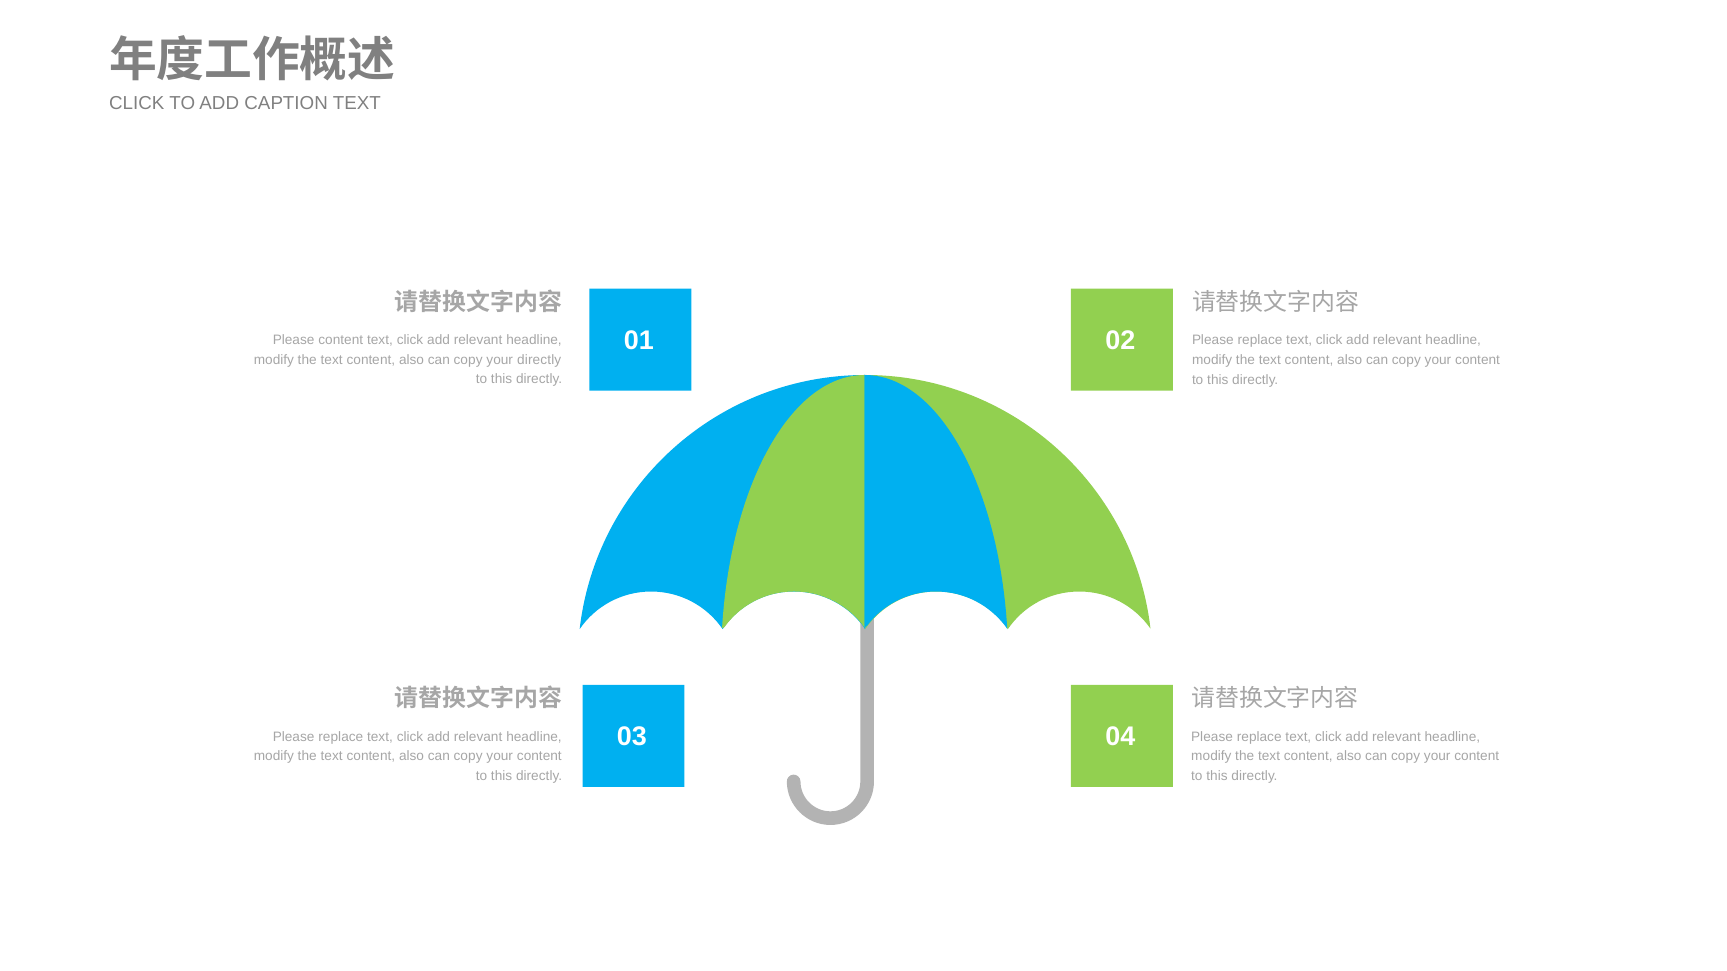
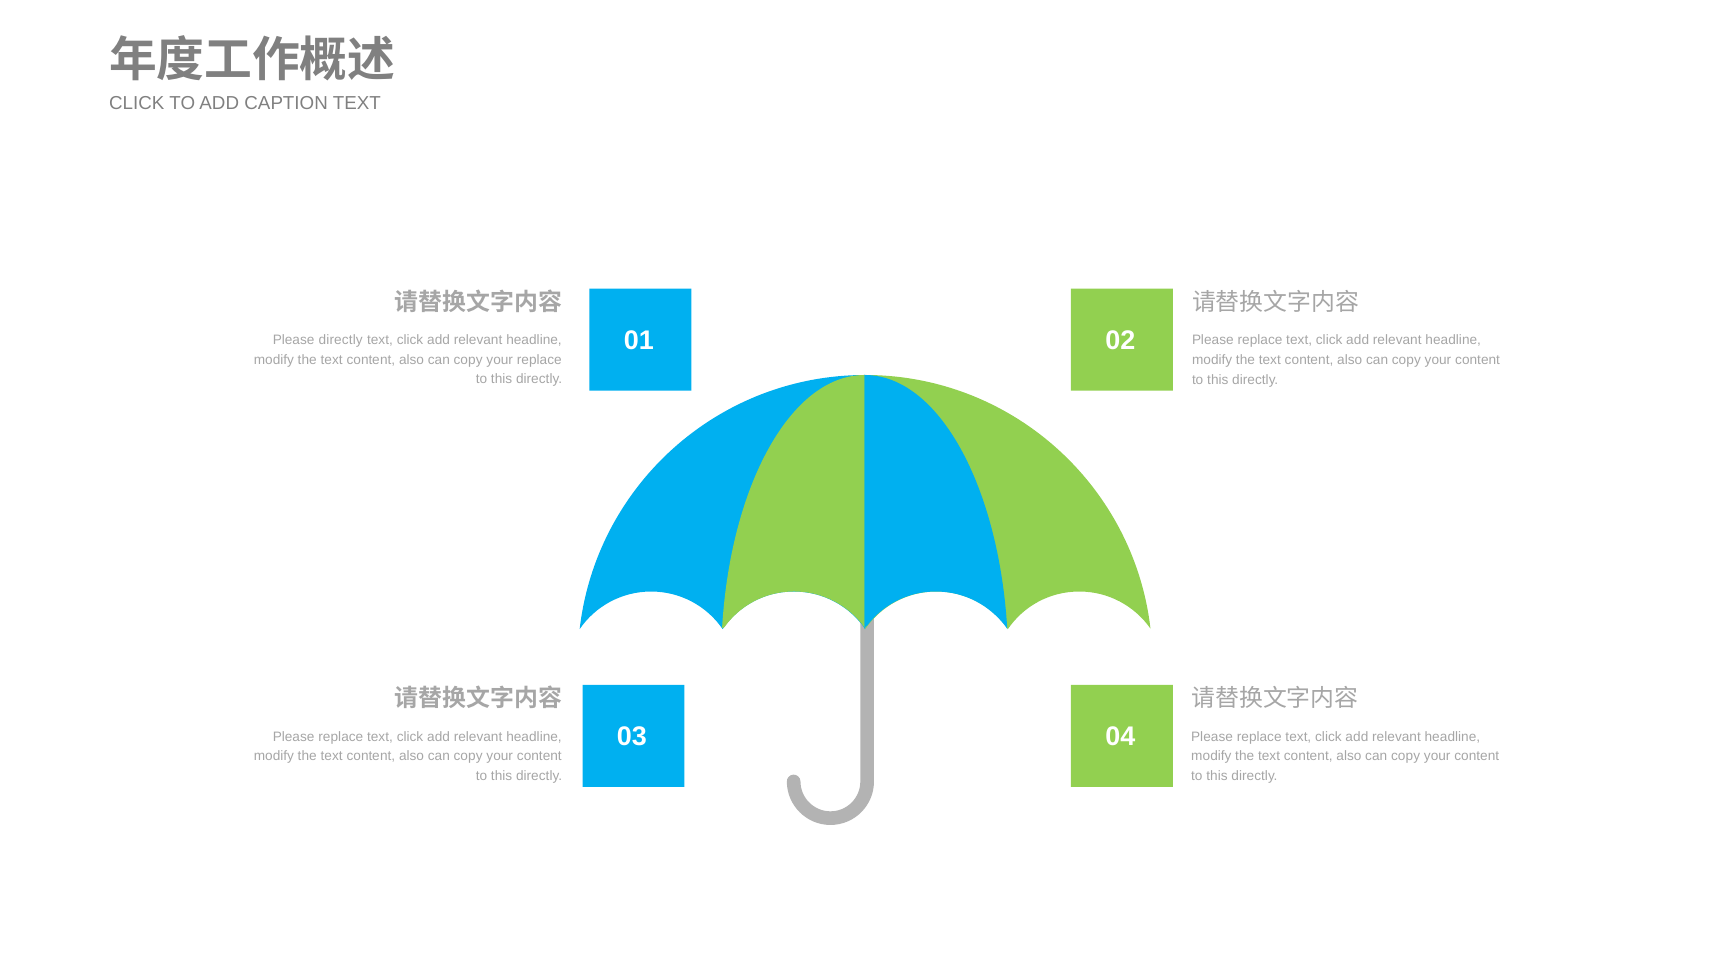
Please content: content -> directly
your directly: directly -> replace
